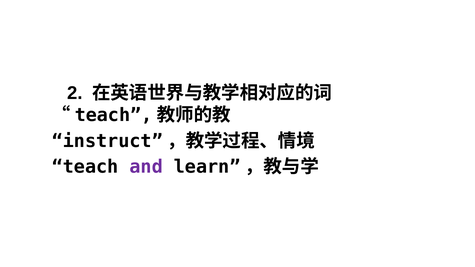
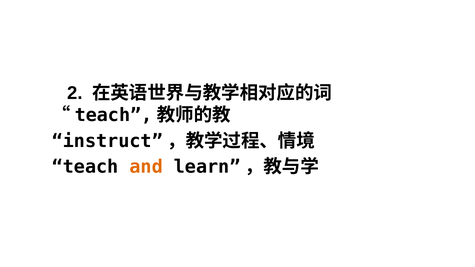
and colour: purple -> orange
